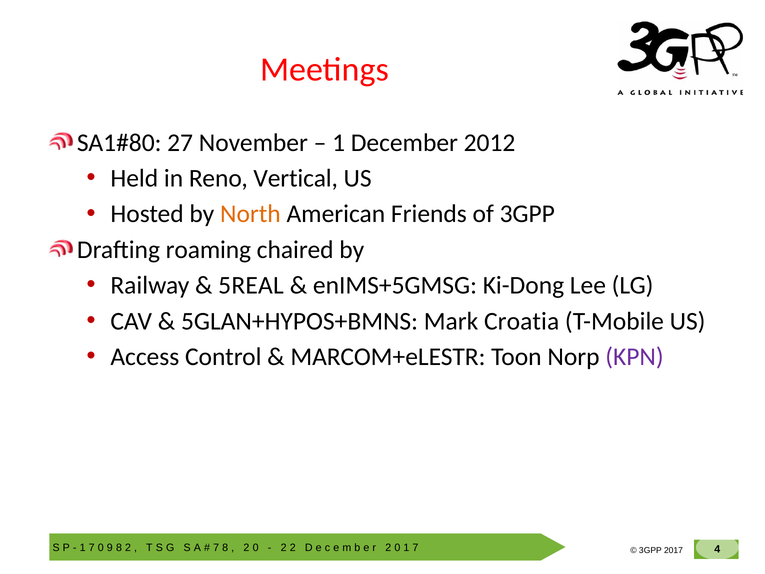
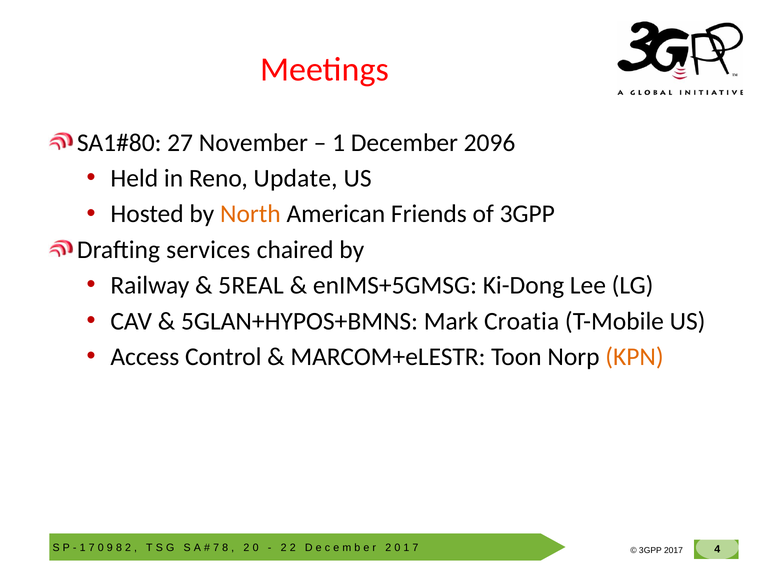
December 2012: 2012 -> 2096
Vertical: Vertical -> Update
roaming: roaming -> services
KPN colour: purple -> orange
